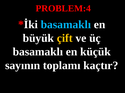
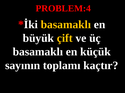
basamaklı at (66, 25) colour: light blue -> yellow
